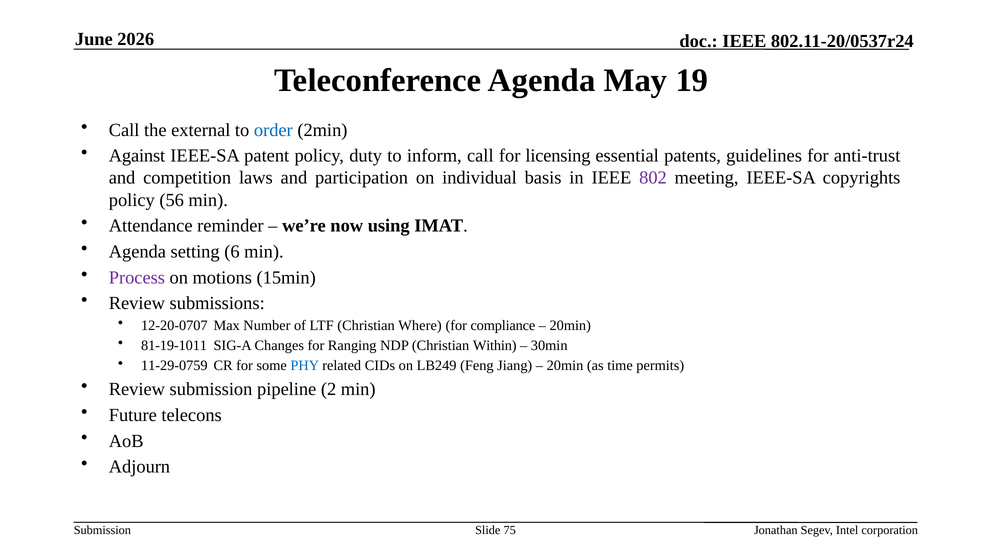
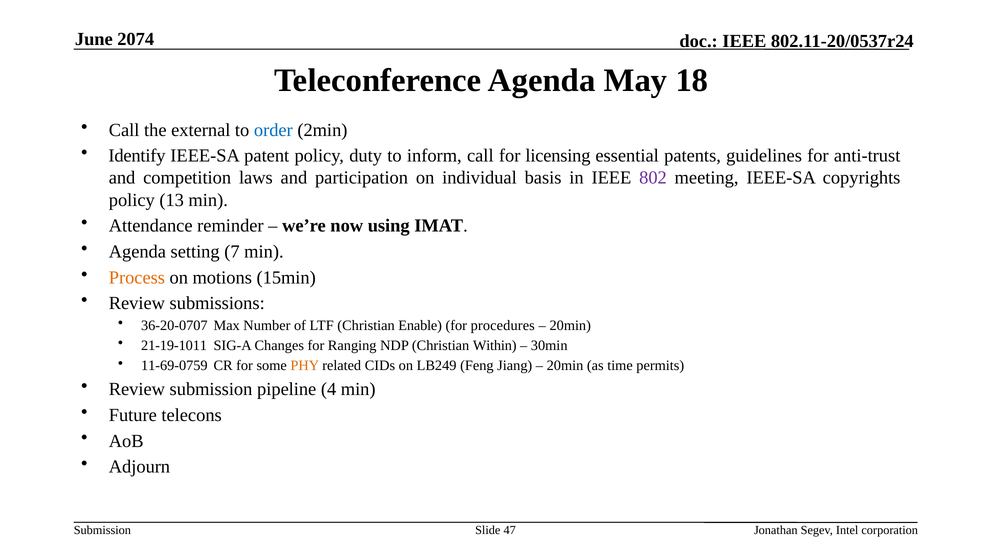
2026: 2026 -> 2074
19: 19 -> 18
Against: Against -> Identify
56: 56 -> 13
6: 6 -> 7
Process colour: purple -> orange
12-20-0707: 12-20-0707 -> 36-20-0707
Where: Where -> Enable
compliance: compliance -> procedures
81-19-1011: 81-19-1011 -> 21-19-1011
11-29-0759: 11-29-0759 -> 11-69-0759
PHY colour: blue -> orange
2: 2 -> 4
75: 75 -> 47
